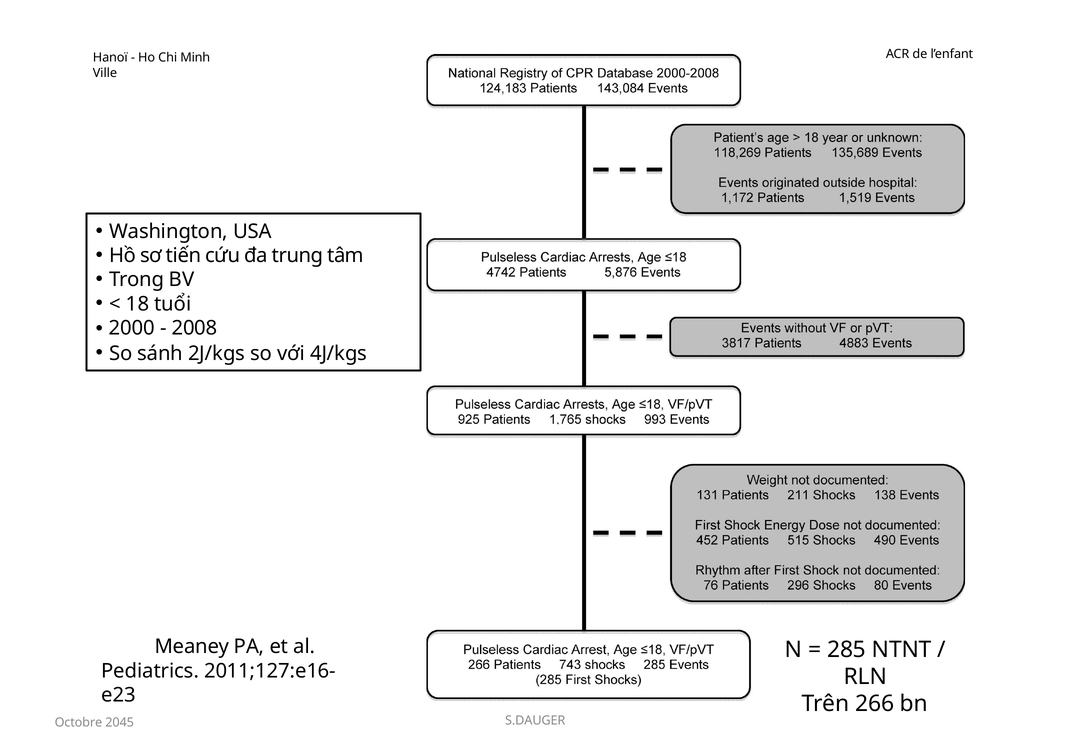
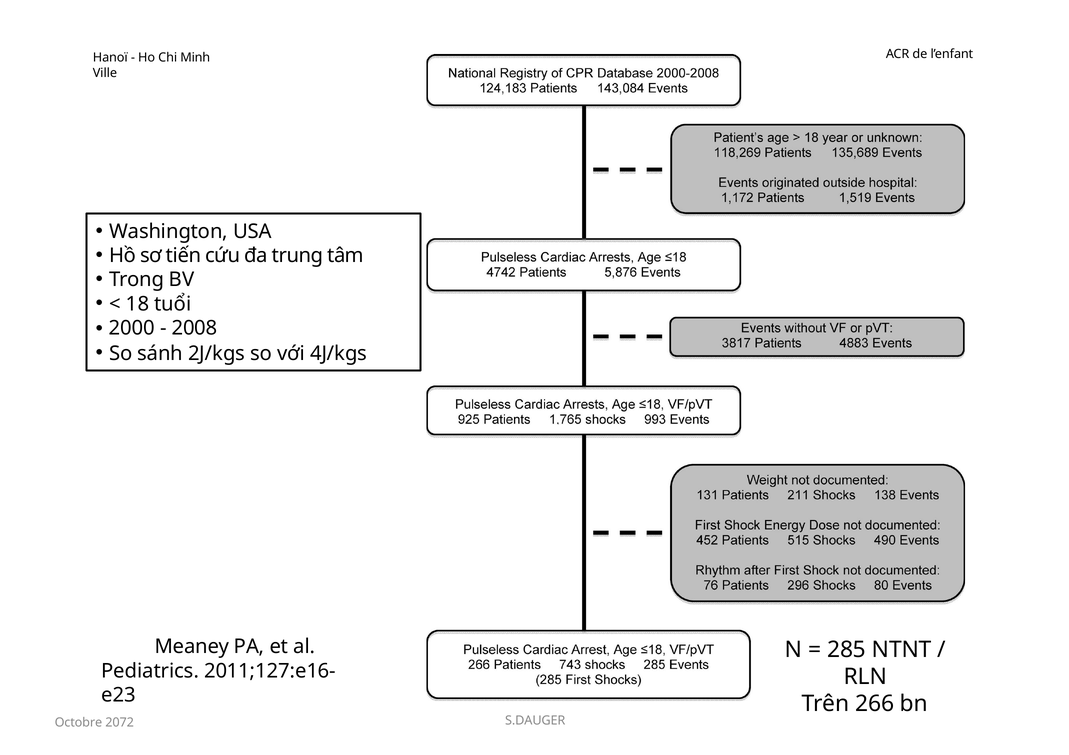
2045: 2045 -> 2072
